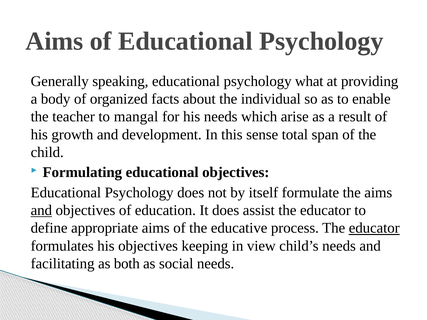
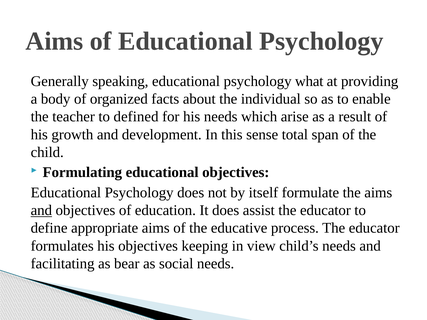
mangal: mangal -> defined
educator at (374, 228) underline: present -> none
both: both -> bear
